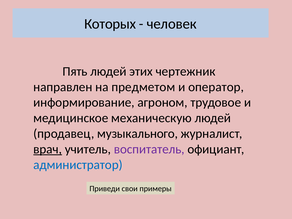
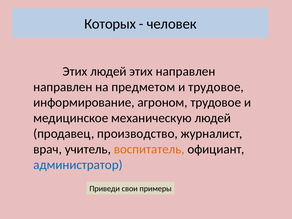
Пять at (75, 71): Пять -> Этих
этих чертежник: чертежник -> направлен
и оператор: оператор -> трудовое
музыкального: музыкального -> производство
врач underline: present -> none
воспитатель colour: purple -> orange
